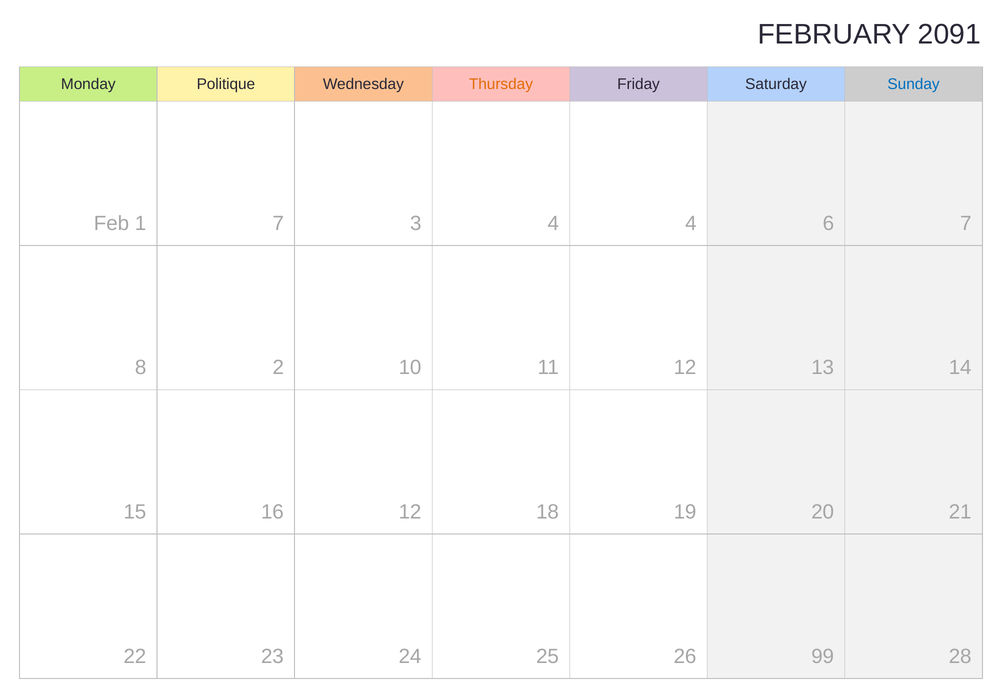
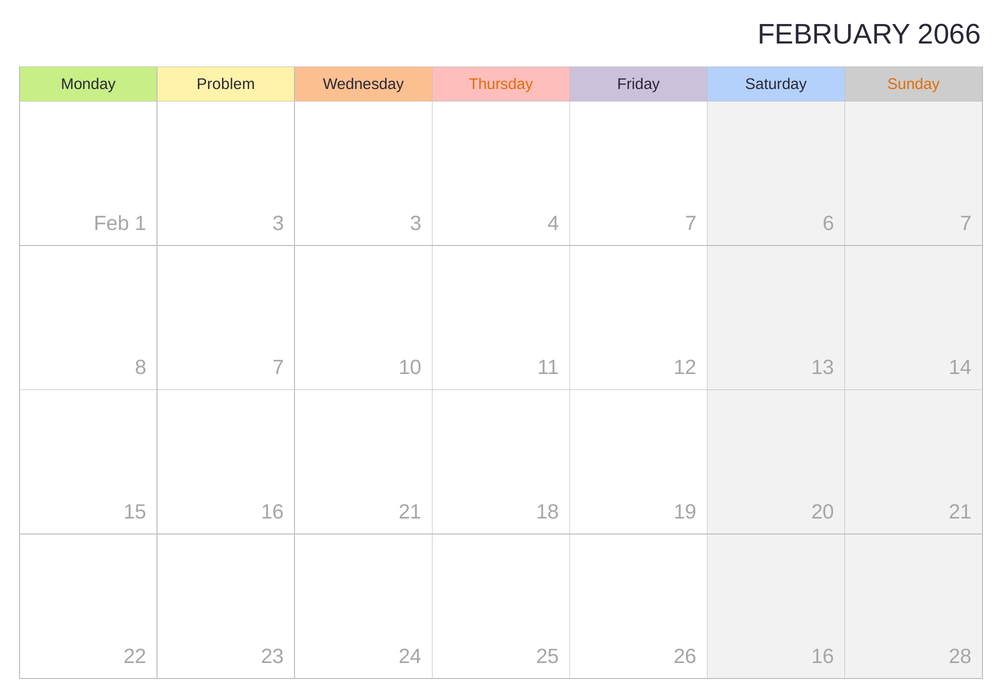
2091: 2091 -> 2066
Politique: Politique -> Problem
Sunday colour: blue -> orange
1 7: 7 -> 3
4 4: 4 -> 7
8 2: 2 -> 7
16 12: 12 -> 21
26 99: 99 -> 16
